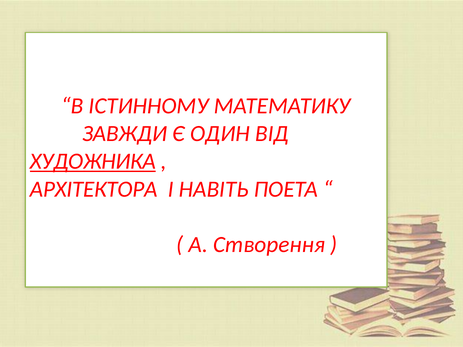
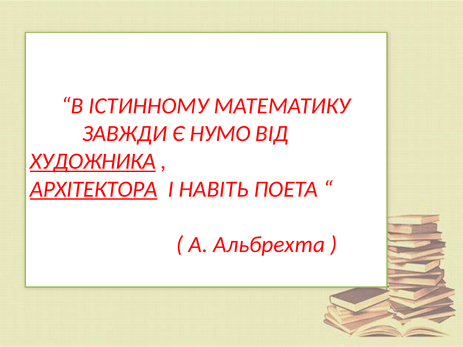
ОДИН: ОДИН -> НУМО
АРХІТЕКТОРА underline: none -> present
Створення: Створення -> Альбрехта
